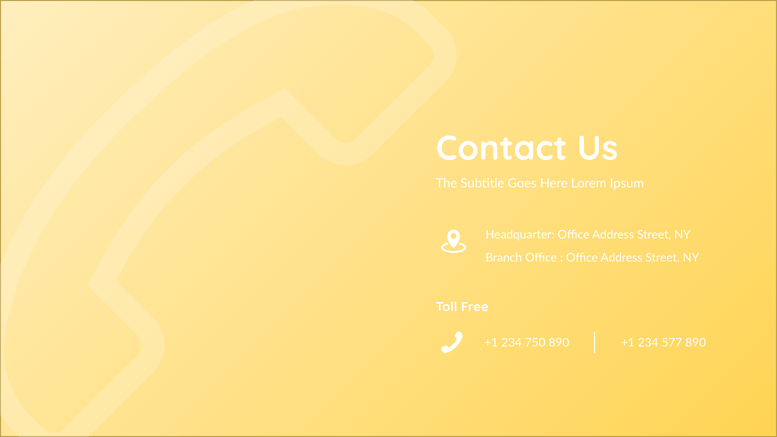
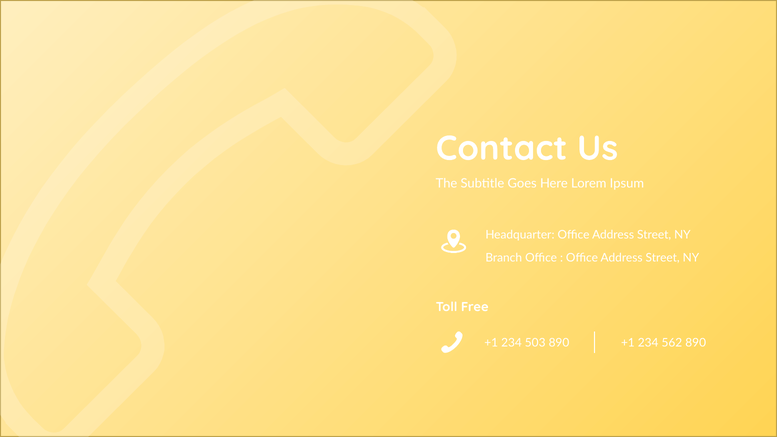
750: 750 -> 503
577: 577 -> 562
